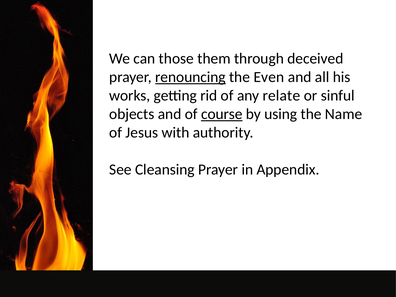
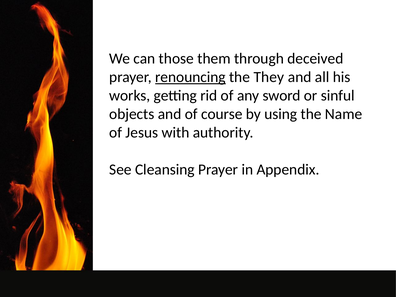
Even: Even -> They
relate: relate -> sword
course underline: present -> none
